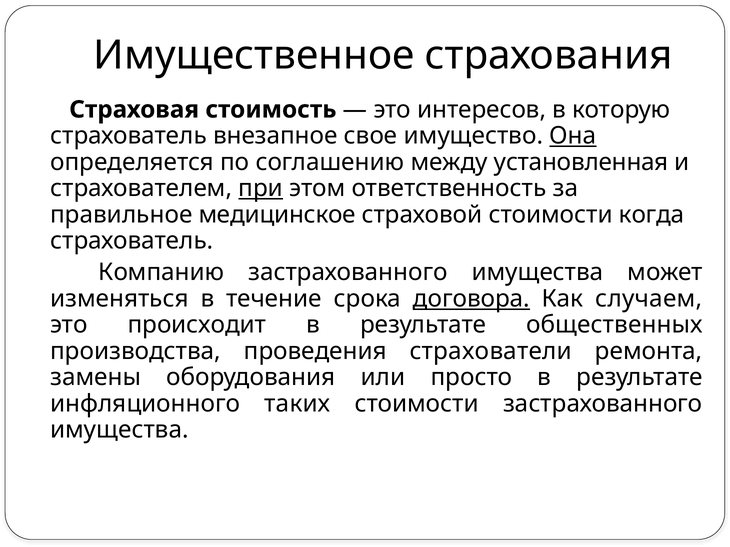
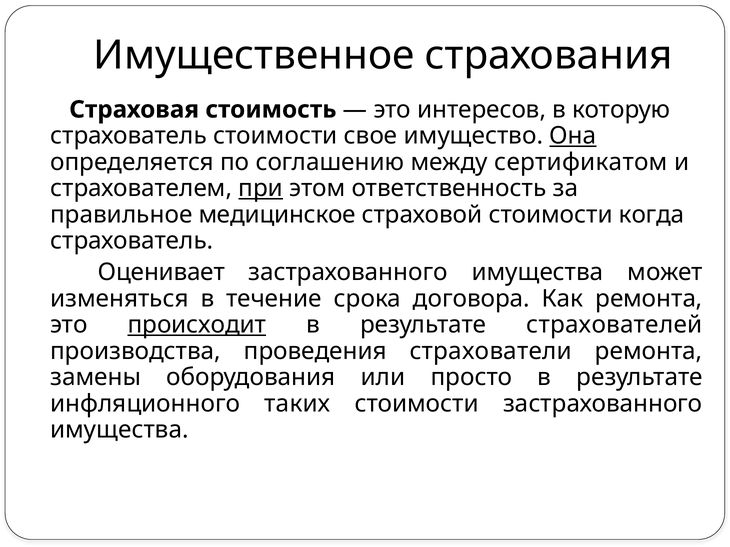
страхователь внезапное: внезапное -> стоимости
установленная: установленная -> сертификатом
Компанию: Компанию -> Оценивает
договора underline: present -> none
Как случаем: случаем -> ремонта
происходит underline: none -> present
общественных: общественных -> страхователей
